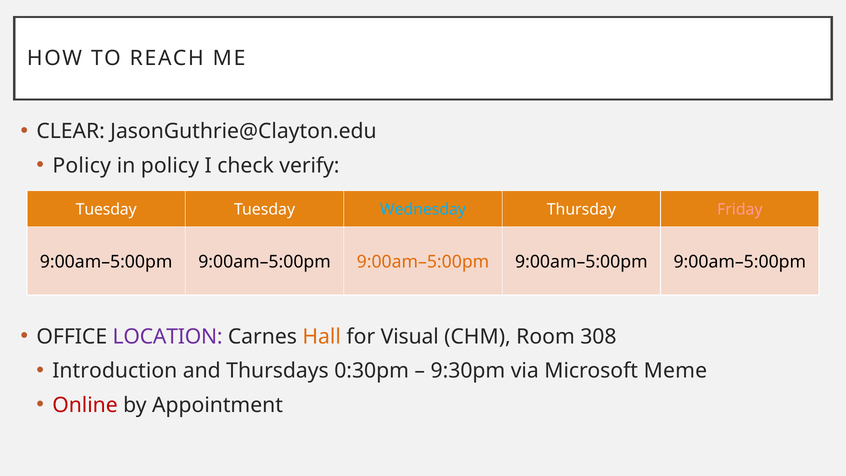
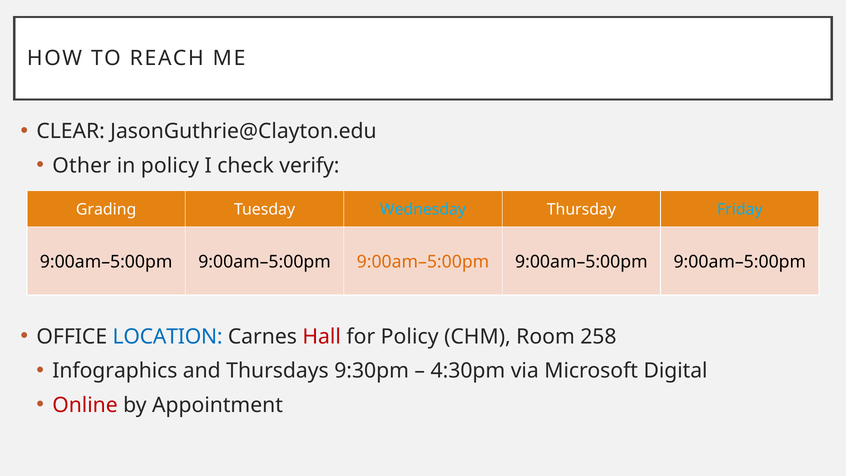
Policy at (82, 166): Policy -> Other
Tuesday at (106, 209): Tuesday -> Grading
Friday colour: pink -> light blue
LOCATION colour: purple -> blue
Hall colour: orange -> red
for Visual: Visual -> Policy
308: 308 -> 258
Introduction: Introduction -> Infographics
0:30pm: 0:30pm -> 9:30pm
9:30pm: 9:30pm -> 4:30pm
Meme: Meme -> Digital
